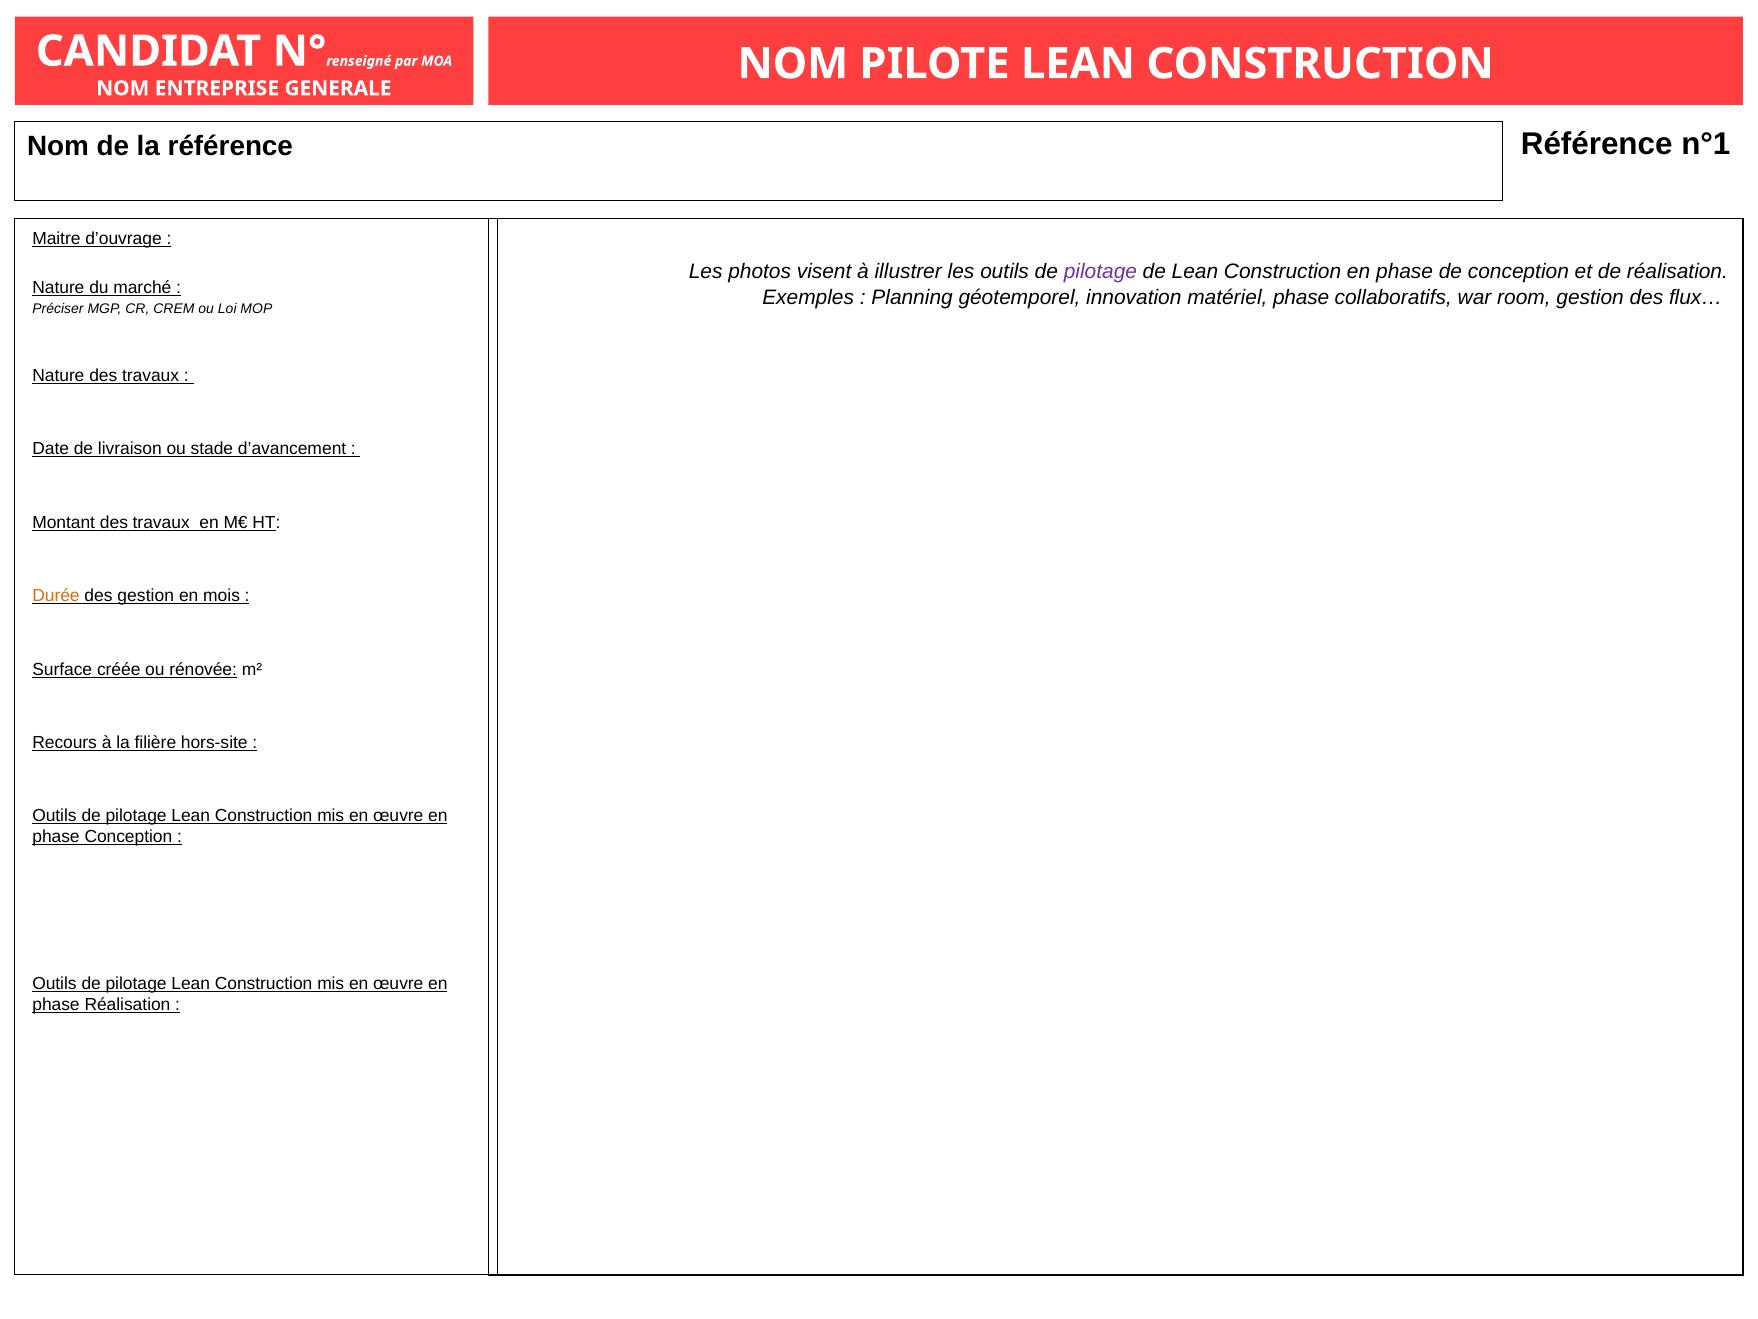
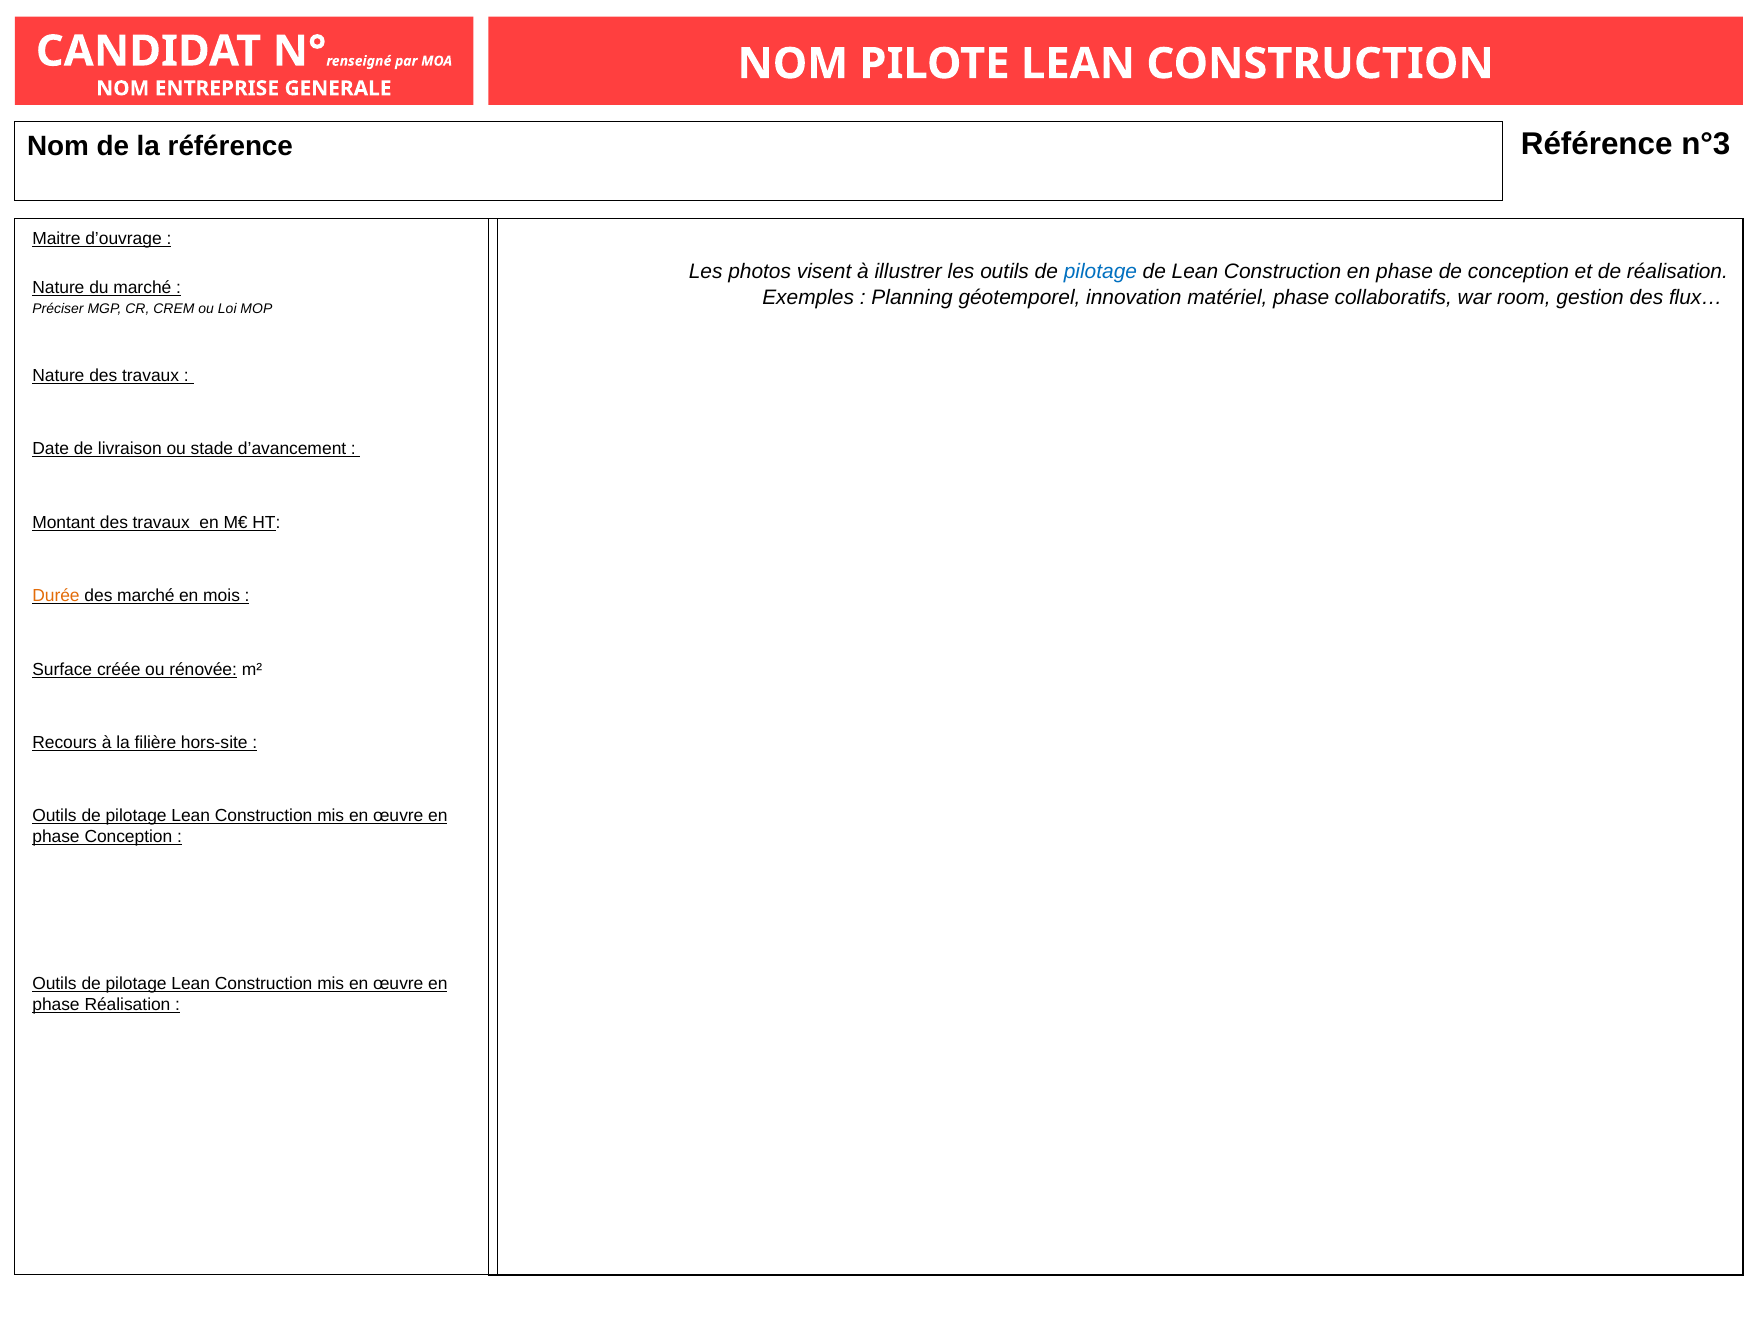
n°1: n°1 -> n°3
pilotage at (1100, 272) colour: purple -> blue
des gestion: gestion -> marché
